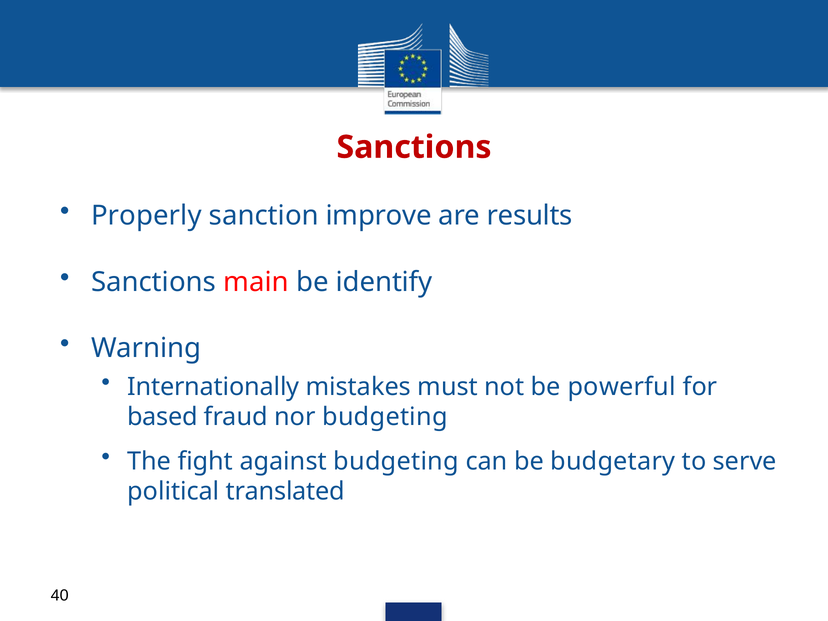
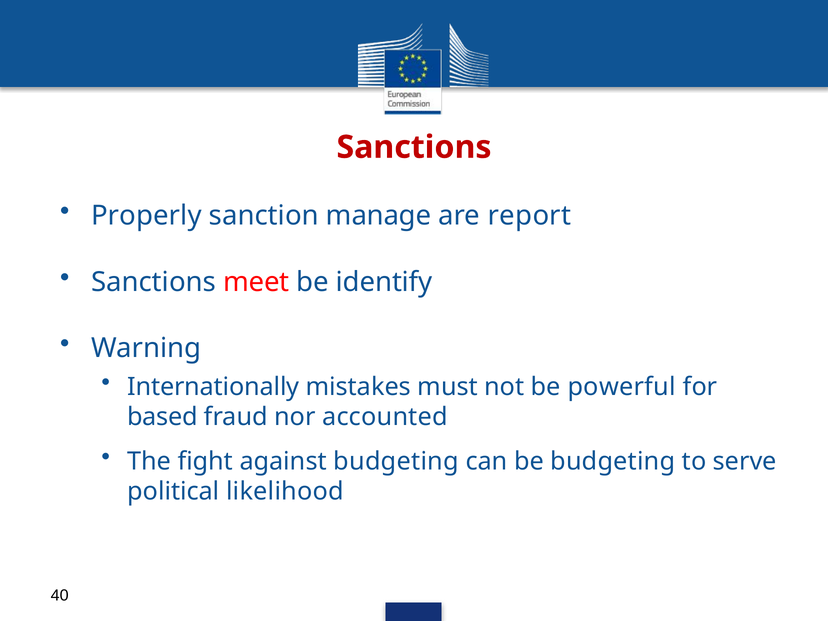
improve: improve -> manage
results: results -> report
main: main -> meet
nor budgeting: budgeting -> accounted
be budgetary: budgetary -> budgeting
translated: translated -> likelihood
